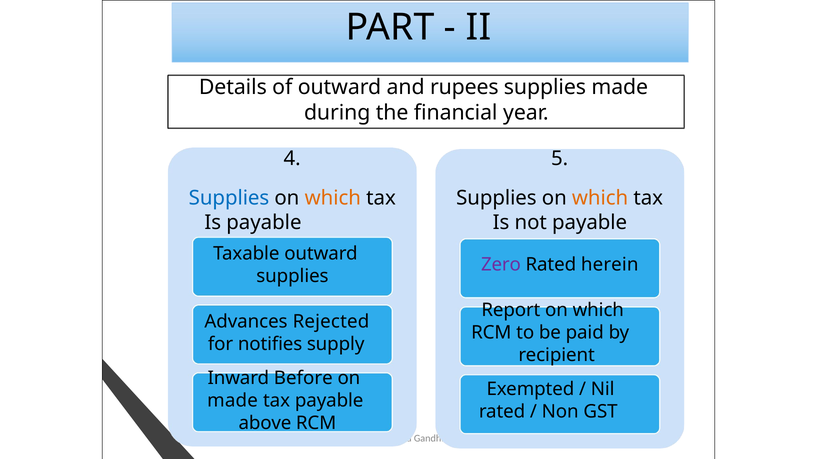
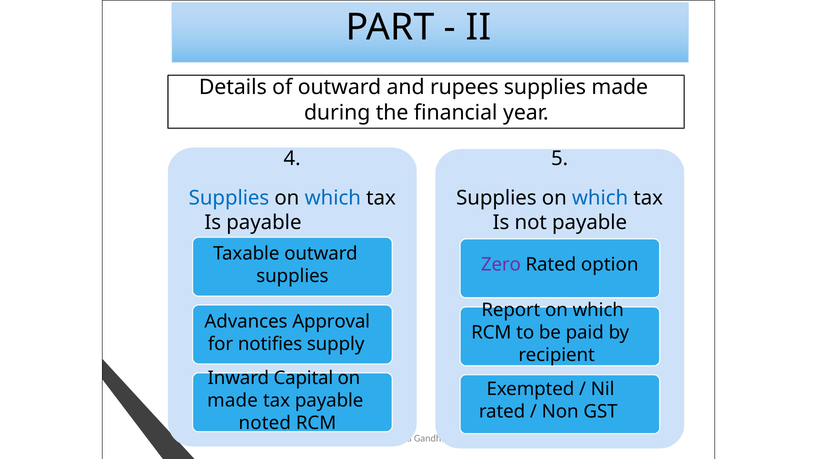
which at (333, 198) colour: orange -> blue
which at (600, 198) colour: orange -> blue
herein: herein -> option
Rejected: Rejected -> Approval
Before: Before -> Capital
above: above -> noted
